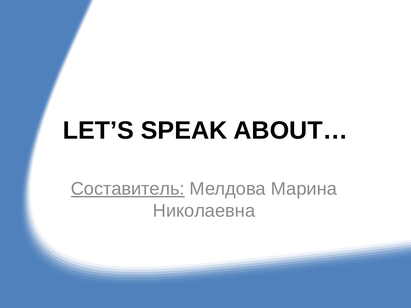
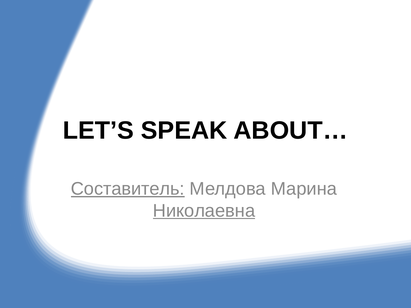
Николаевна underline: none -> present
